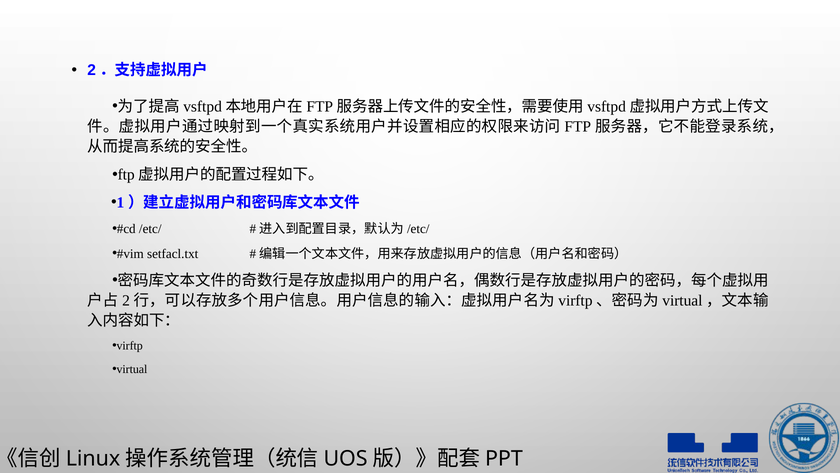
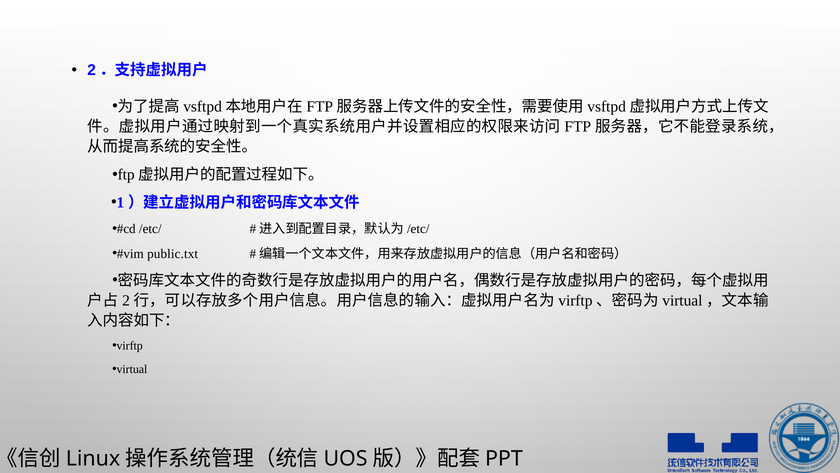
setfacl.txt: setfacl.txt -> public.txt
